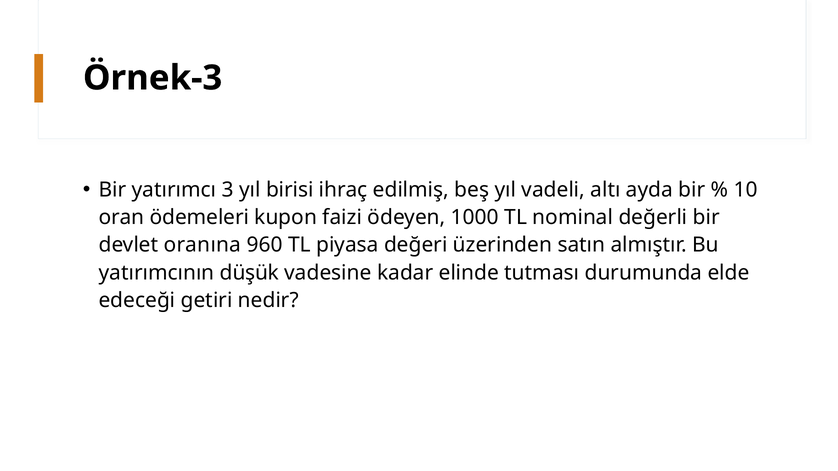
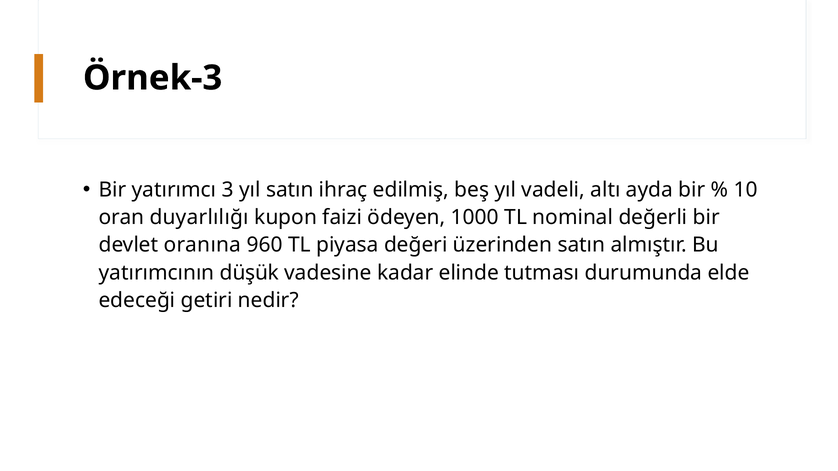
yıl birisi: birisi -> satın
ödemeleri: ödemeleri -> duyarlılığı
